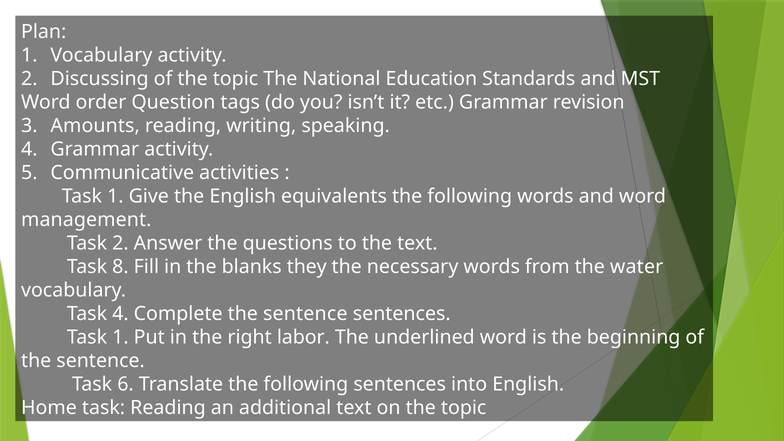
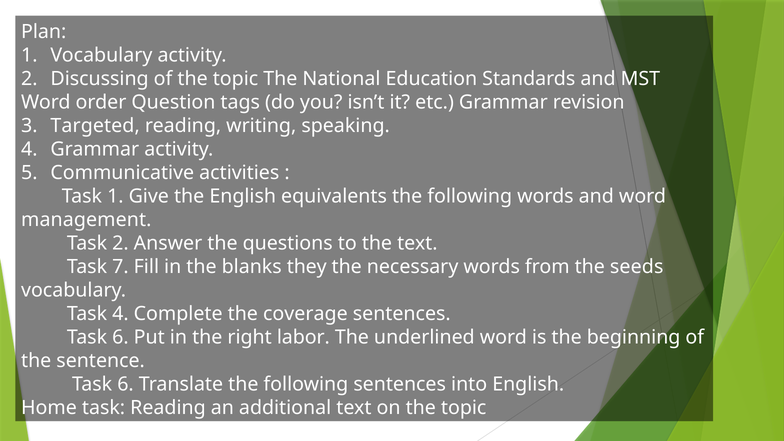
Amounts: Amounts -> Targeted
8: 8 -> 7
water: water -> seeds
Complete the sentence: sentence -> coverage
1 at (120, 337): 1 -> 6
